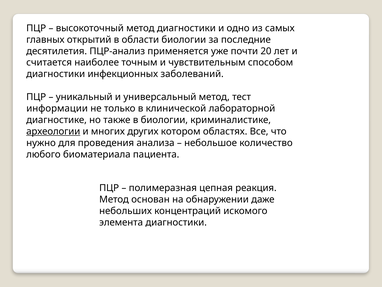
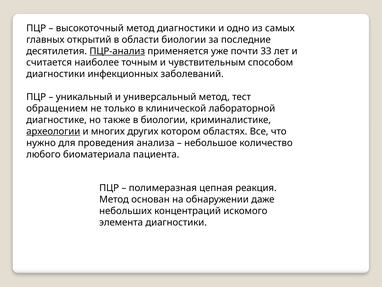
ПЦР-анализ underline: none -> present
20: 20 -> 33
информации: информации -> обращением
